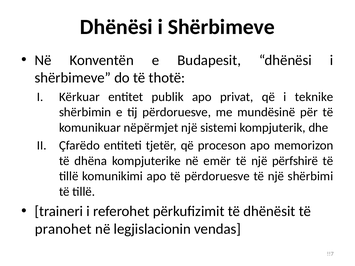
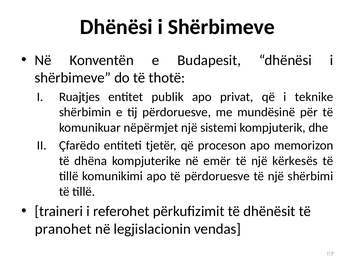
Kërkuar: Kërkuar -> Ruajtjes
përfshirë: përfshirë -> kërkesës
